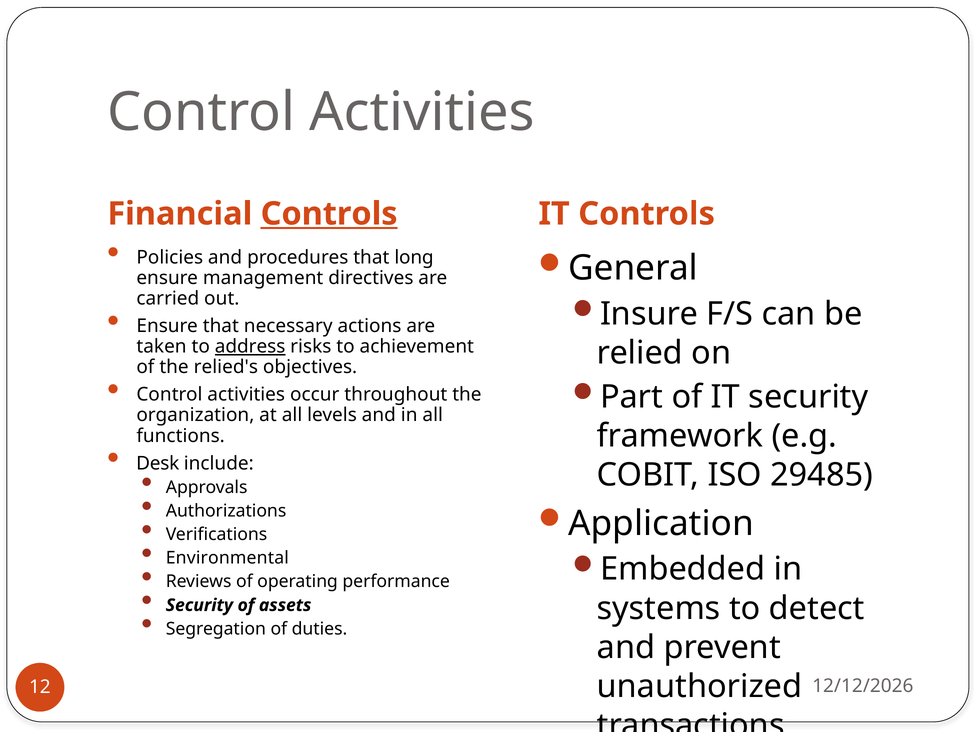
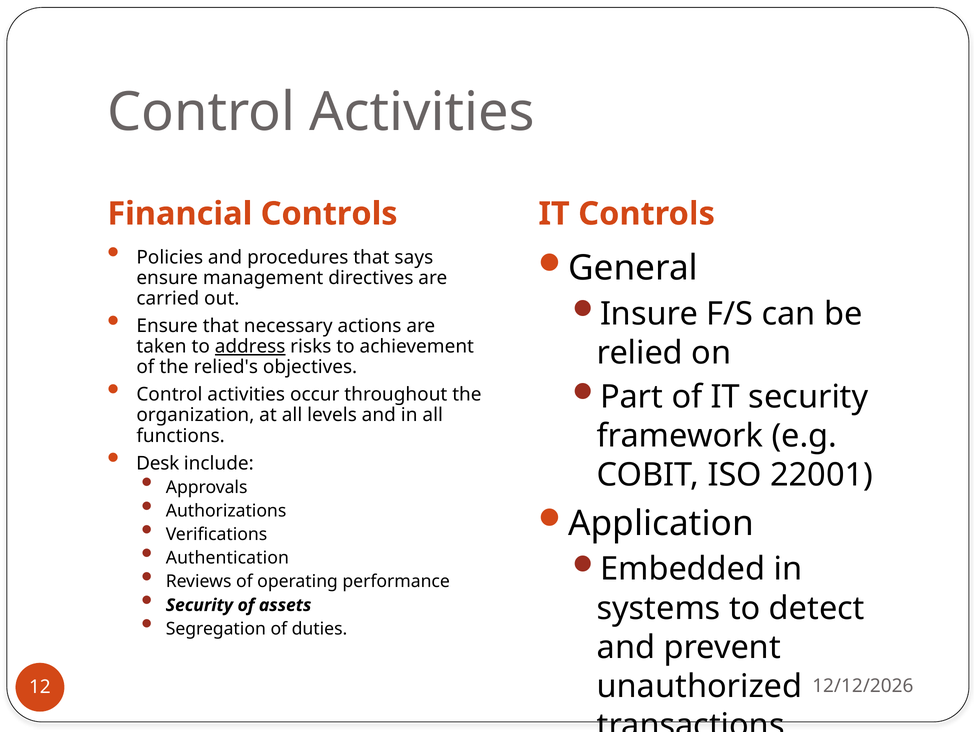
Controls at (329, 214) underline: present -> none
long: long -> says
29485: 29485 -> 22001
Environmental: Environmental -> Authentication
